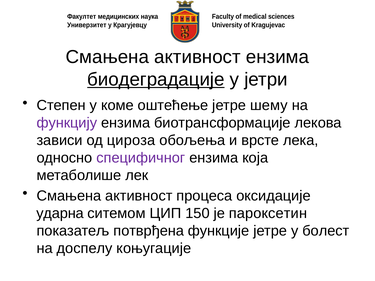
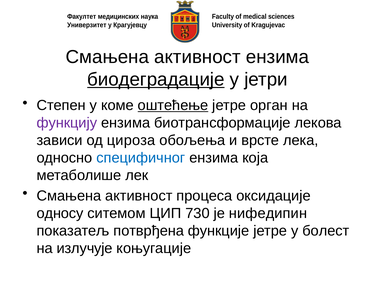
оштећење underline: none -> present
шему: шему -> орган
специфичног colour: purple -> blue
ударна: ударна -> односу
150: 150 -> 730
пароксетин: пароксетин -> нифедипин
доспелу: доспелу -> излучује
